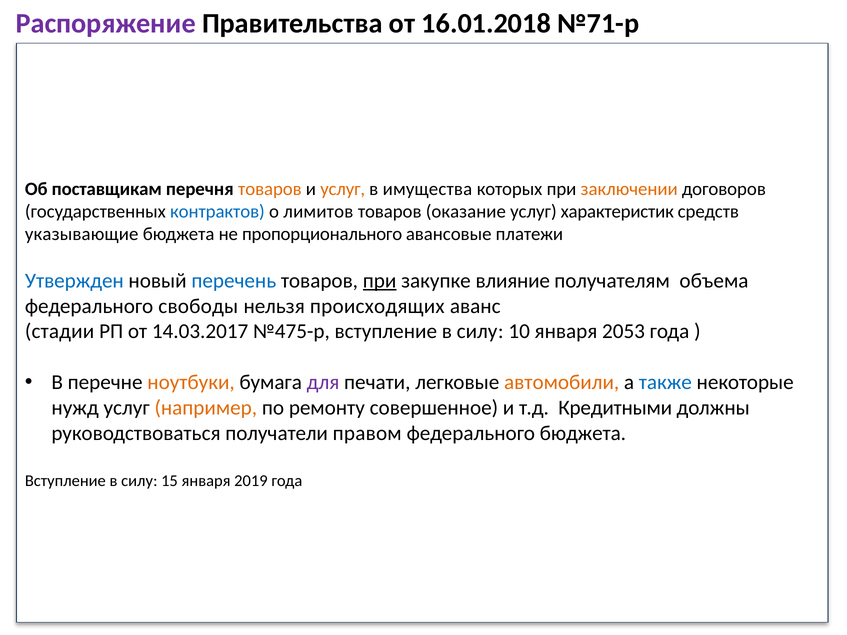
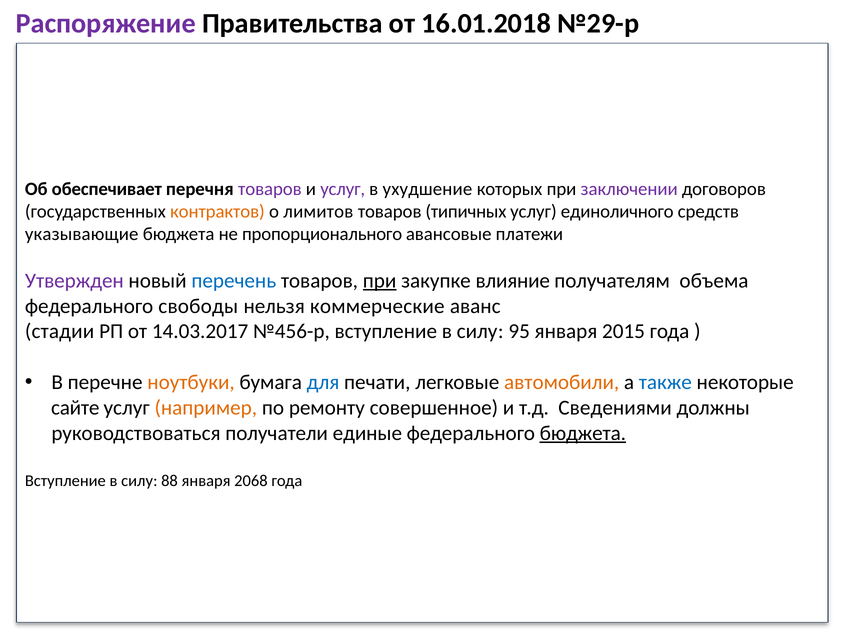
№71-р: №71-р -> №29-р
поставщикам: поставщикам -> обеспечивает
товаров at (270, 189) colour: orange -> purple
услуг at (343, 189) colour: orange -> purple
имущества: имущества -> ухудшение
заключении colour: orange -> purple
контрактов colour: blue -> orange
оказание: оказание -> типичных
характеристик: характеристик -> единоличного
Утвержден colour: blue -> purple
происходящих: происходящих -> коммерческие
№475-р: №475-р -> №456-р
10: 10 -> 95
2053: 2053 -> 2015
для colour: purple -> blue
нужд: нужд -> сайте
Кредитными: Кредитными -> Сведениями
правом: правом -> единые
бюджета at (583, 433) underline: none -> present
15: 15 -> 88
2019: 2019 -> 2068
